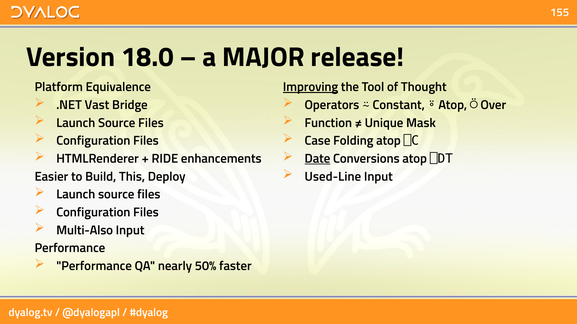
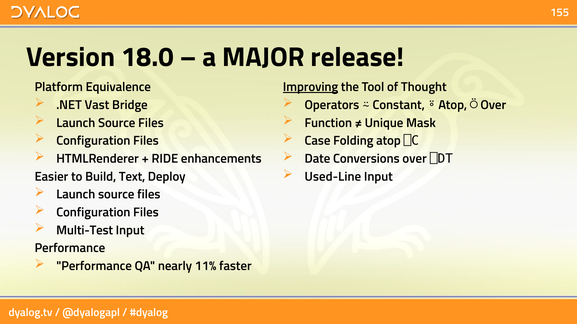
Date underline: present -> none
Conversions atop: atop -> over
This: This -> Text
Multi-Also: Multi-Also -> Multi-Test
50%: 50% -> 11%
